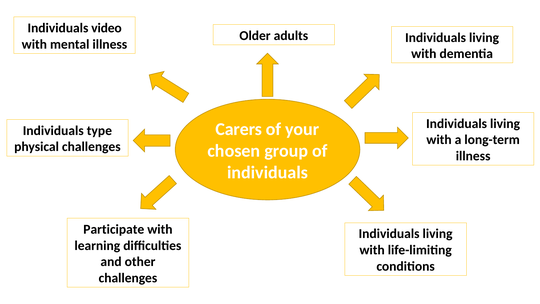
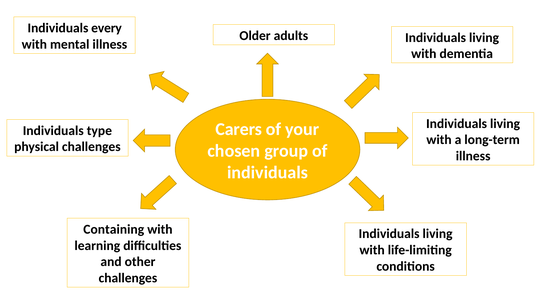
video: video -> every
Participate: Participate -> Containing
